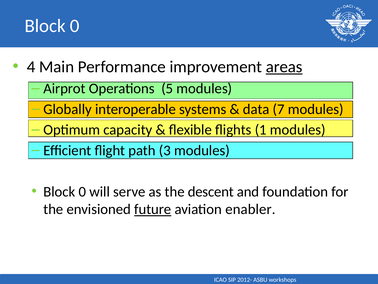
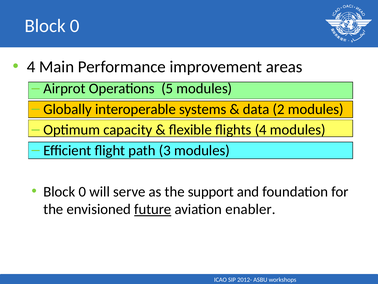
areas underline: present -> none
7: 7 -> 2
flights 1: 1 -> 4
descent: descent -> support
